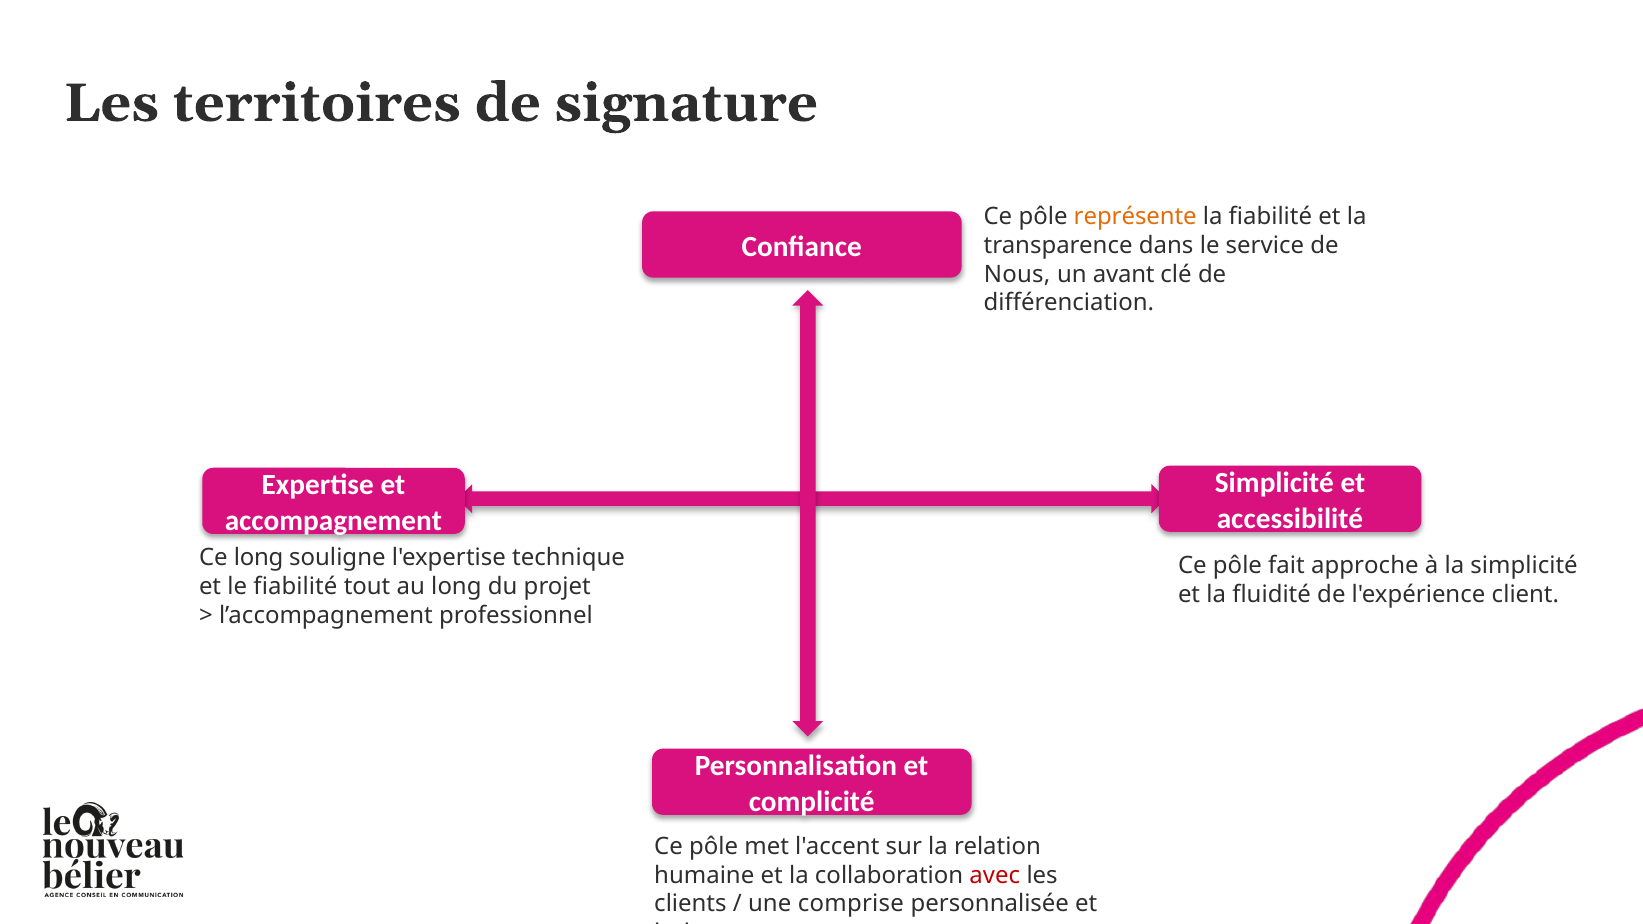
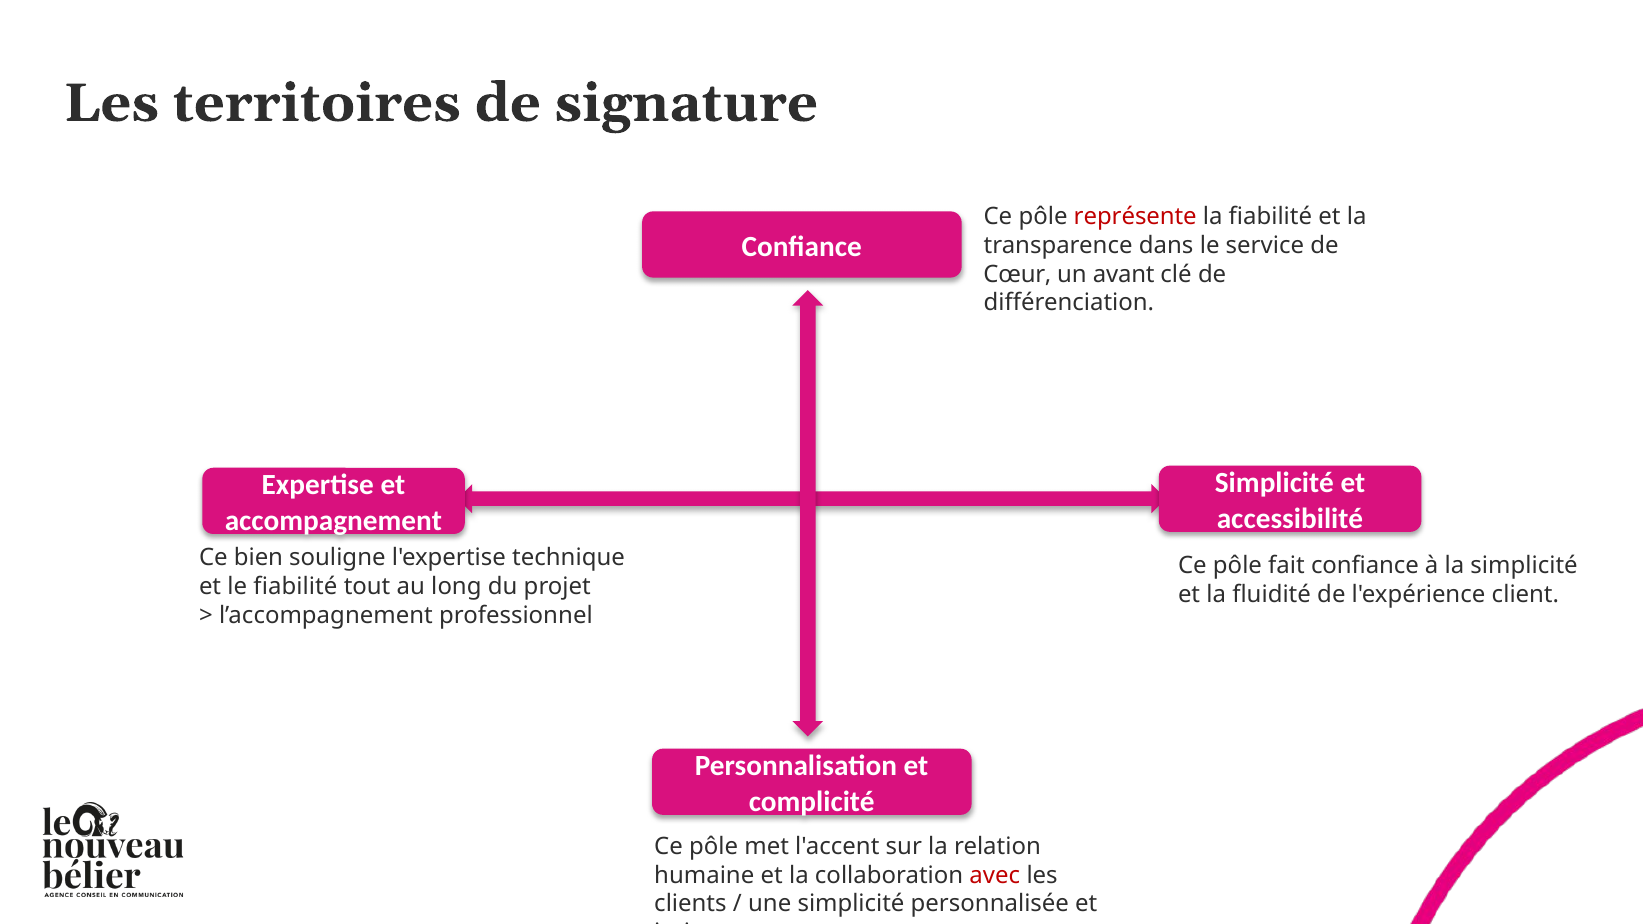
représente colour: orange -> red
Nous: Nous -> Cœur
Ce long: long -> bien
fait approche: approche -> confiance
une comprise: comprise -> simplicité
